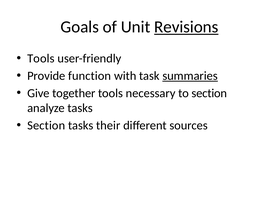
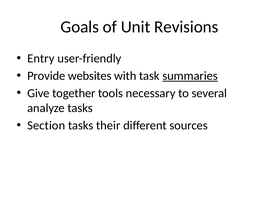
Revisions underline: present -> none
Tools at (41, 59): Tools -> Entry
function: function -> websites
to section: section -> several
